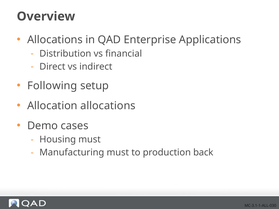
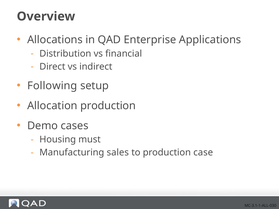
Allocation allocations: allocations -> production
Manufacturing must: must -> sales
back: back -> case
